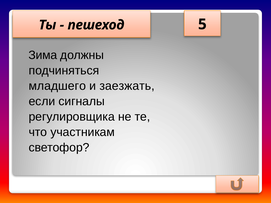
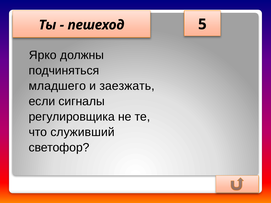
Зима: Зима -> Ярко
участникам: участникам -> служивший
